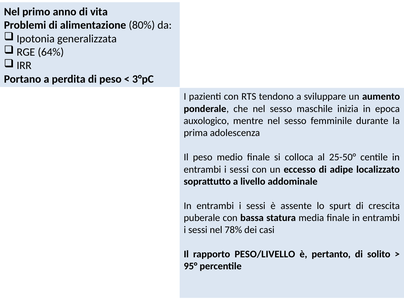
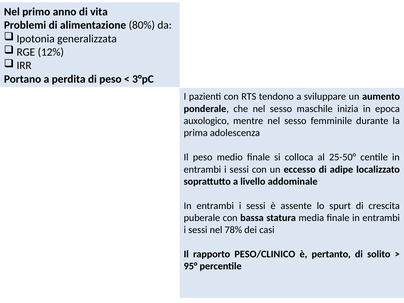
64%: 64% -> 12%
PESO/LIVELLO: PESO/LIVELLO -> PESO/CLINICO
